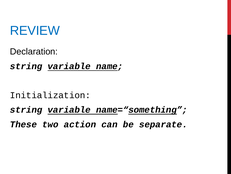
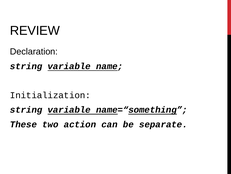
REVIEW colour: blue -> black
